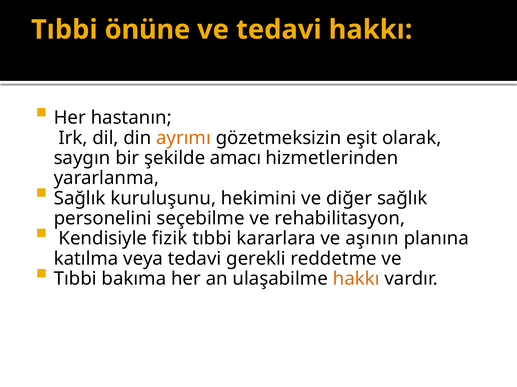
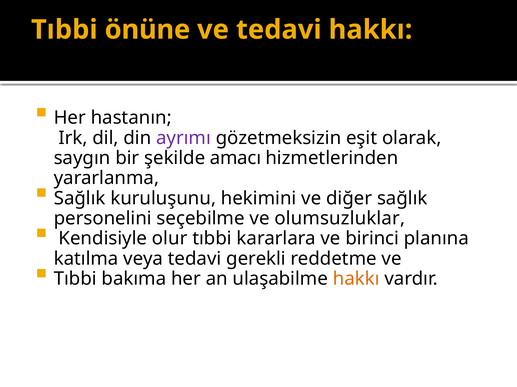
ayrımı colour: orange -> purple
rehabilitasyon: rehabilitasyon -> olumsuzluklar
fizik: fizik -> olur
aşının: aşının -> birinci
